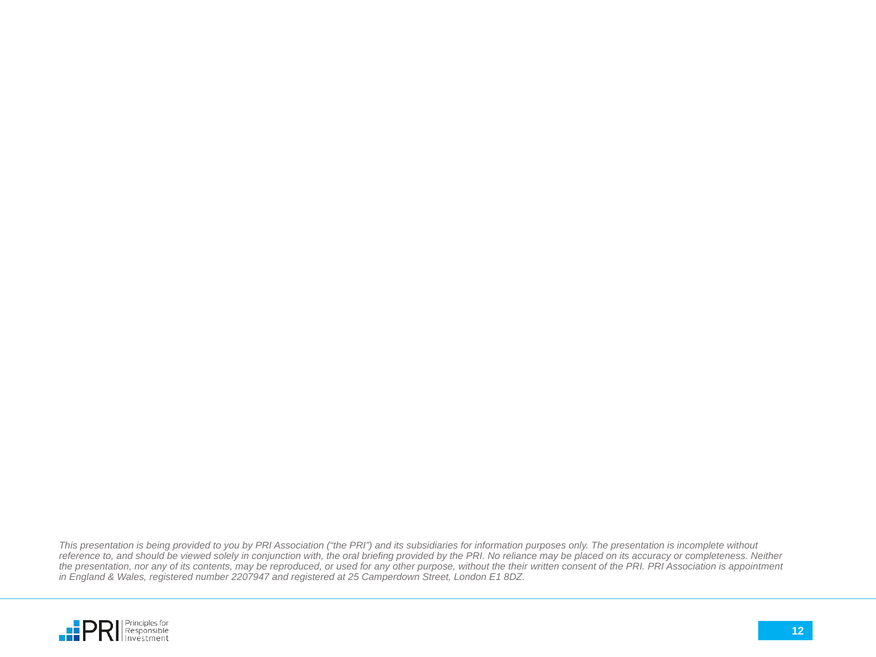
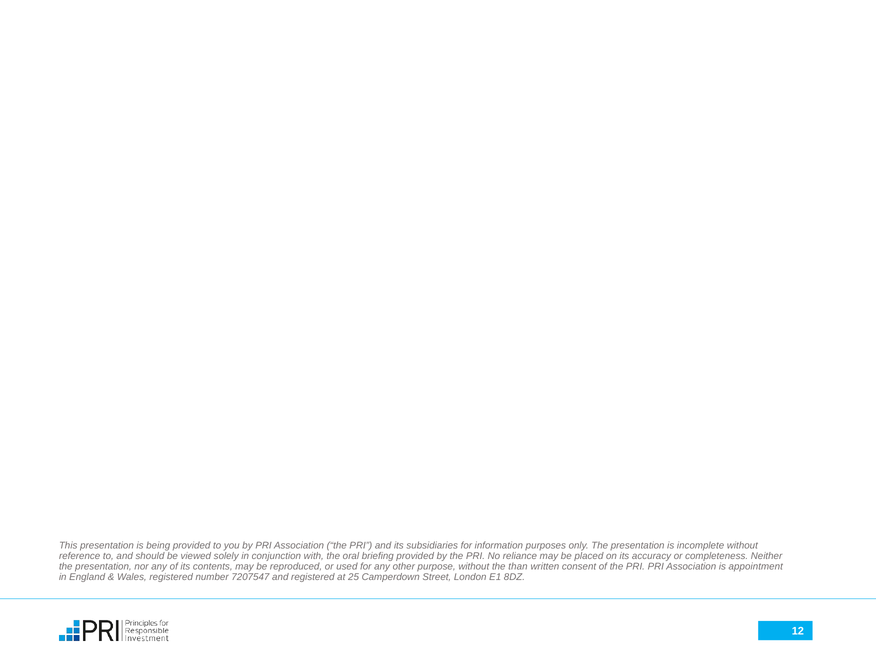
their: their -> than
2207947: 2207947 -> 7207547
